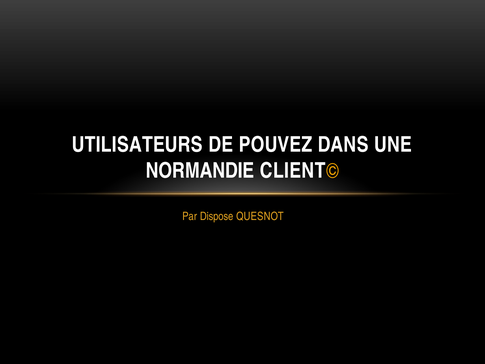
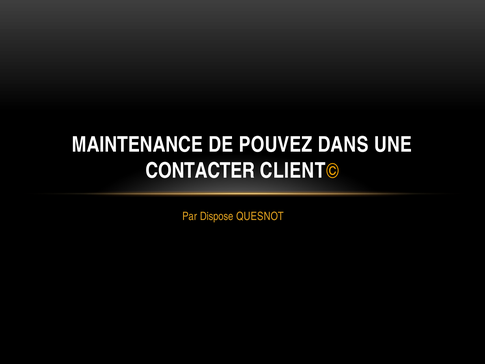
UTILISATEURS: UTILISATEURS -> MAINTENANCE
NORMANDIE: NORMANDIE -> CONTACTER
